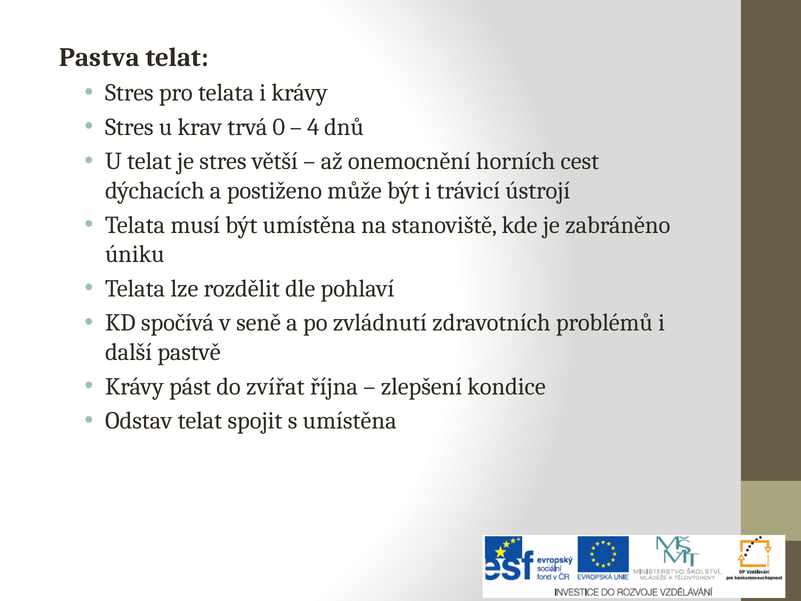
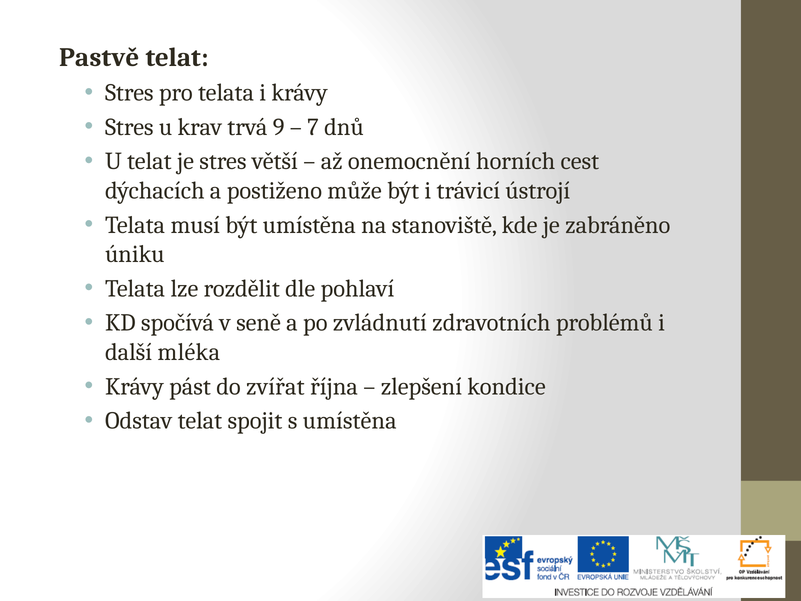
Pastva: Pastva -> Pastvě
0: 0 -> 9
4: 4 -> 7
pastvě: pastvě -> mléka
